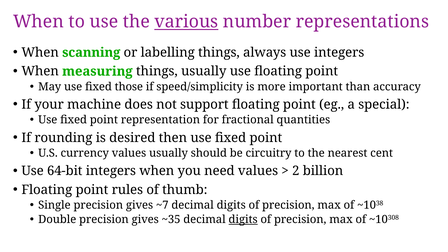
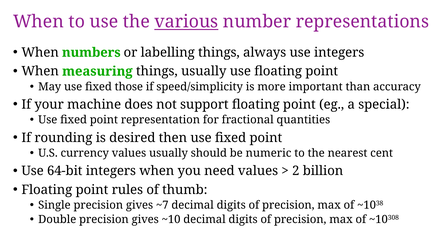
scanning: scanning -> numbers
circuitry: circuitry -> numeric
~35: ~35 -> ~10
digits at (243, 220) underline: present -> none
